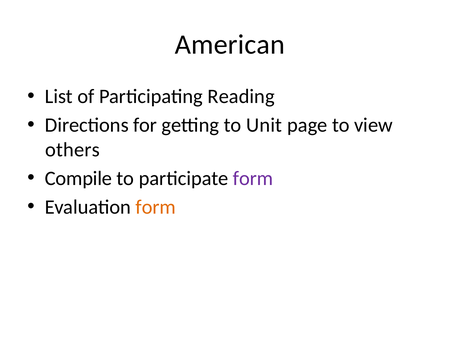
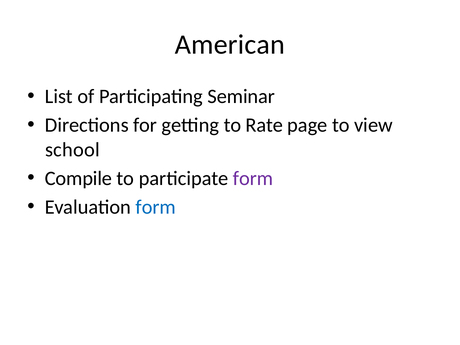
Reading: Reading -> Seminar
Unit: Unit -> Rate
others: others -> school
form at (156, 207) colour: orange -> blue
